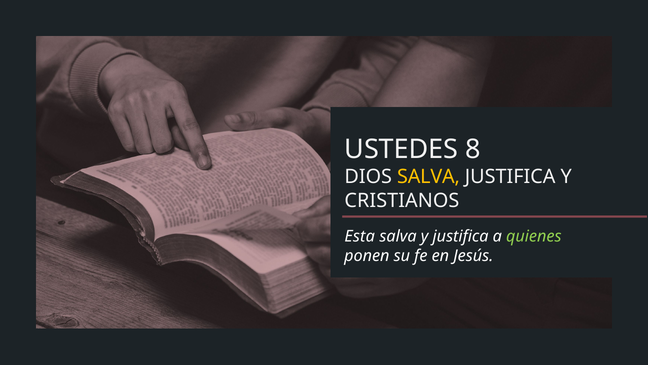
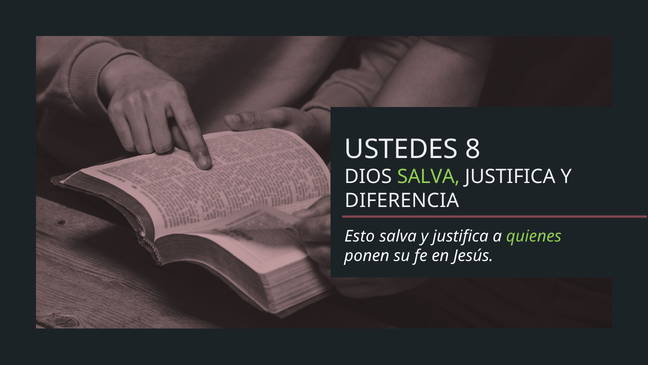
SALVA at (428, 177) colour: yellow -> light green
CRISTIANOS: CRISTIANOS -> DIFERENCIA
Esta: Esta -> Esto
